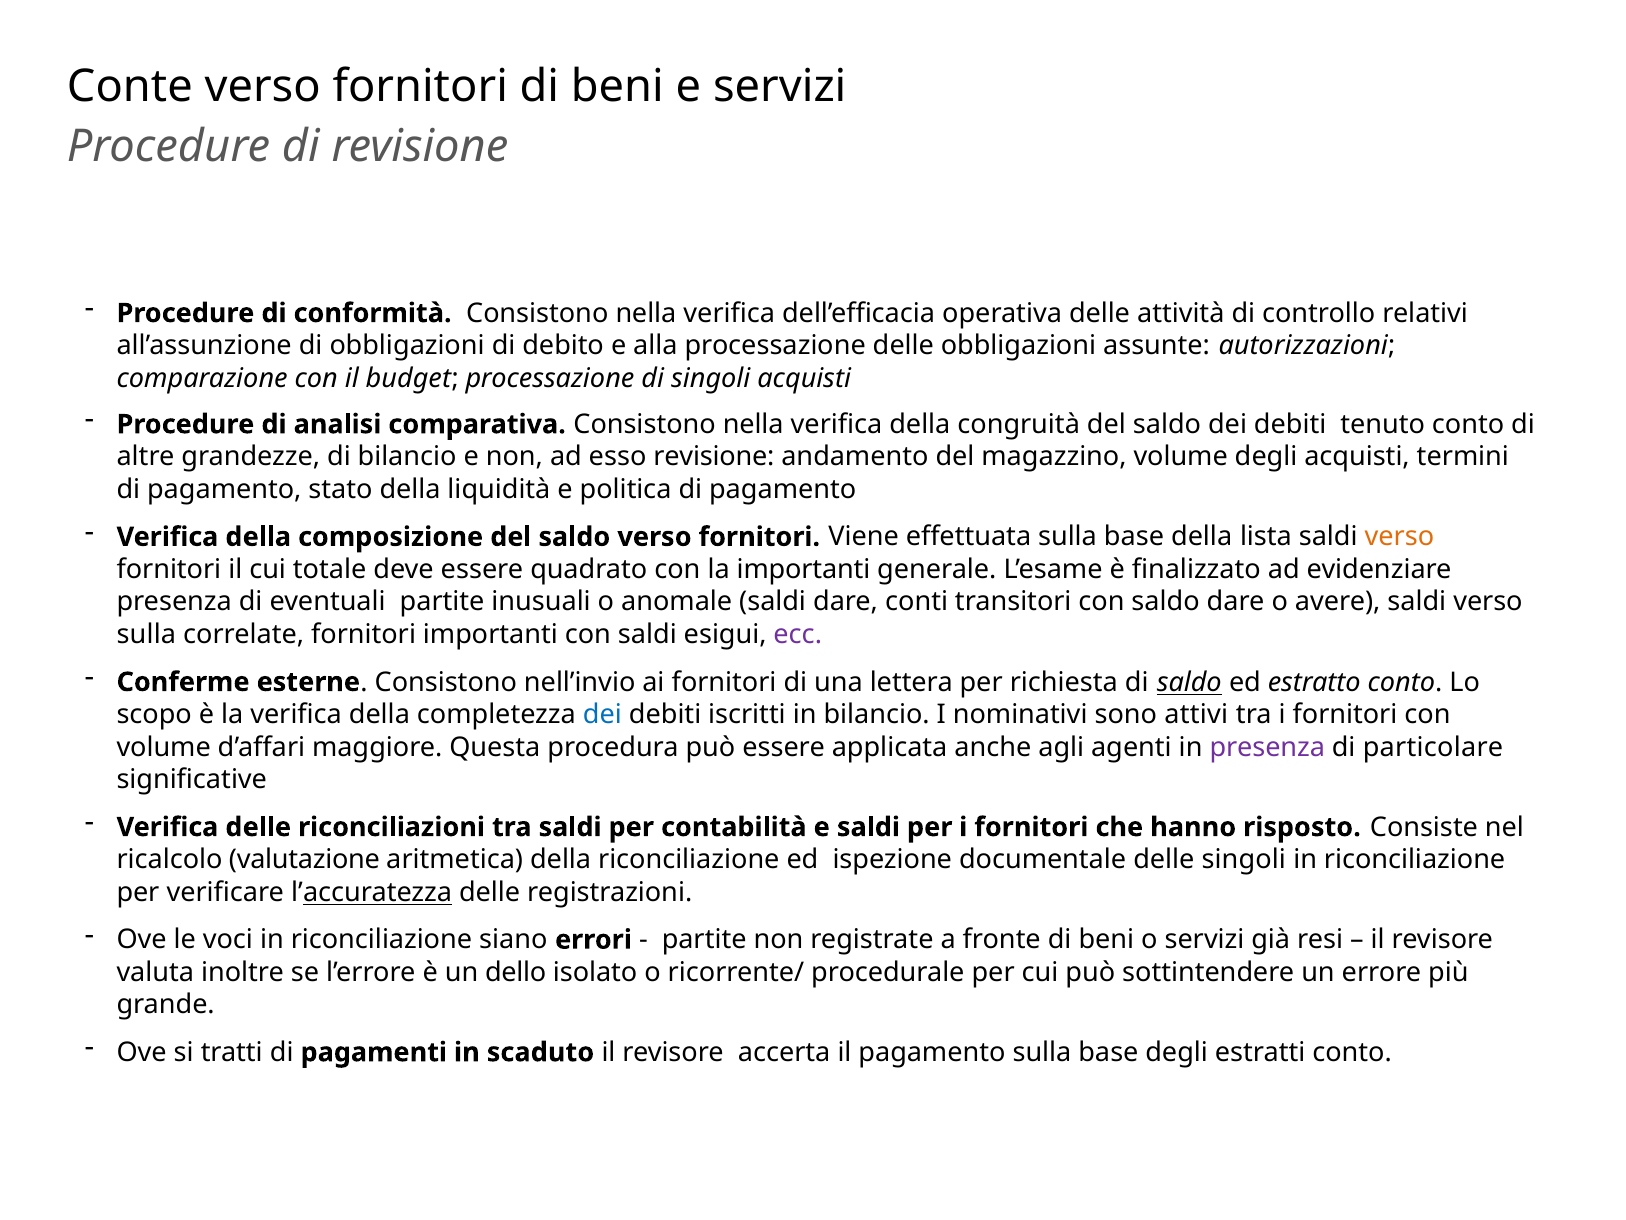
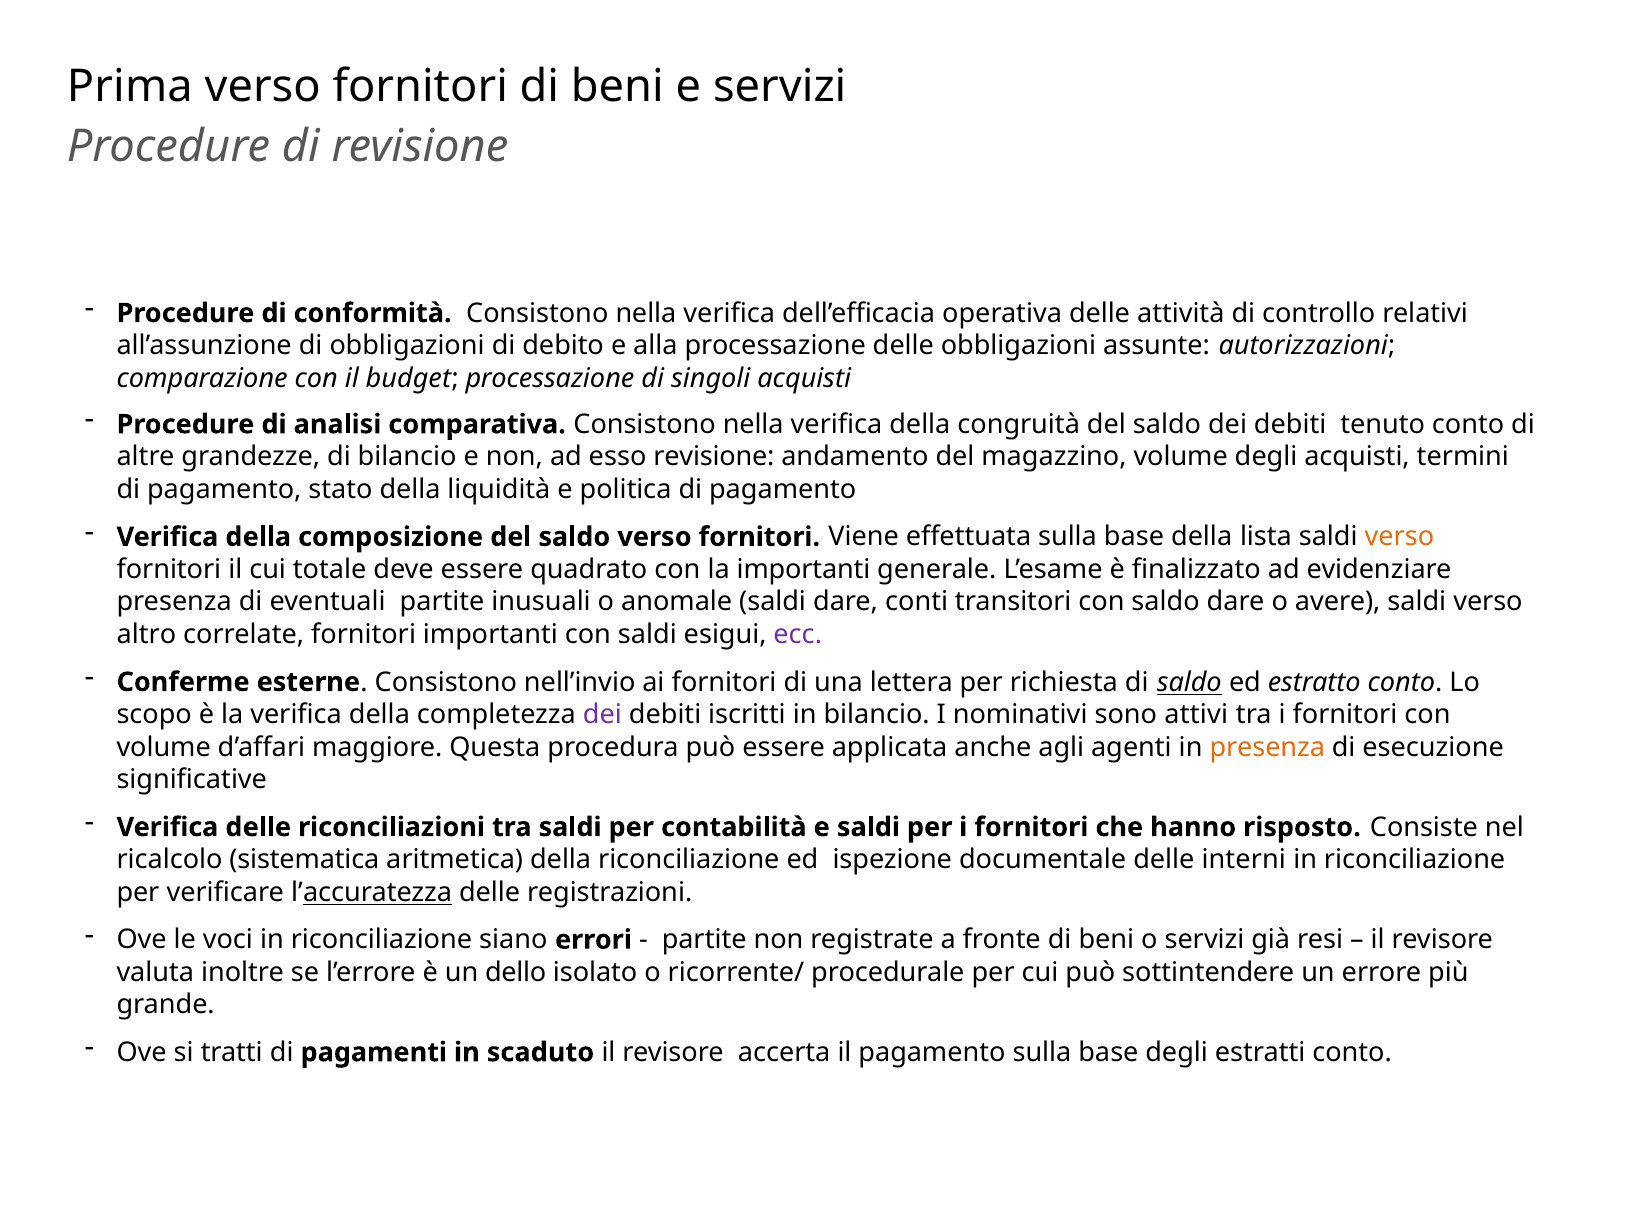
Conte: Conte -> Prima
sulla at (146, 634): sulla -> altro
dei at (602, 714) colour: blue -> purple
presenza at (1267, 747) colour: purple -> orange
particolare: particolare -> esecuzione
valutazione: valutazione -> sistematica
delle singoli: singoli -> interni
